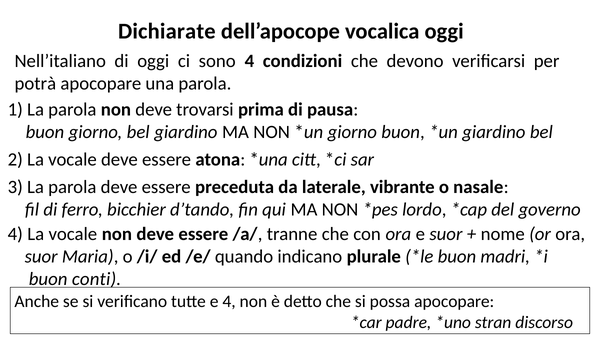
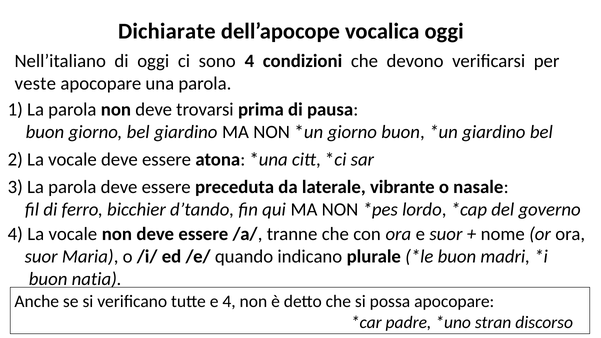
potrà: potrà -> veste
conti: conti -> natia
